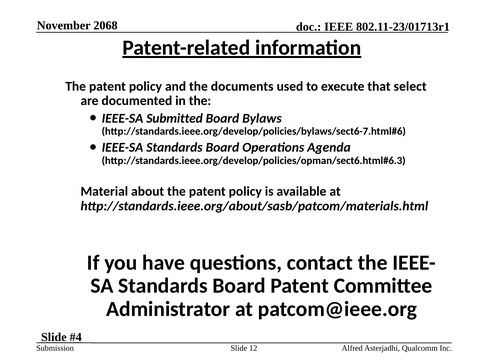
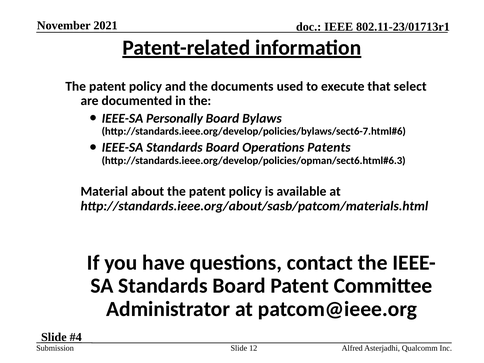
2068: 2068 -> 2021
Submitted: Submitted -> Personally
Agenda: Agenda -> Patents
